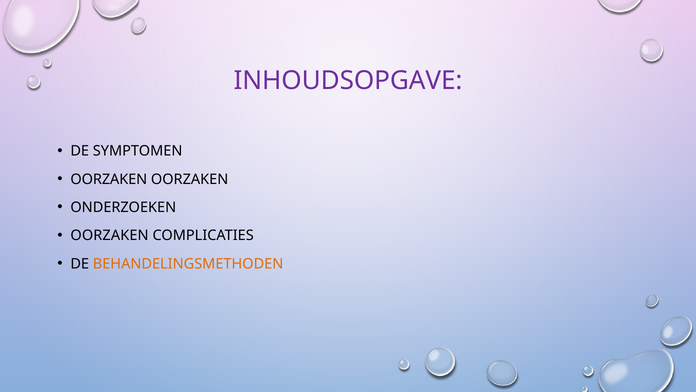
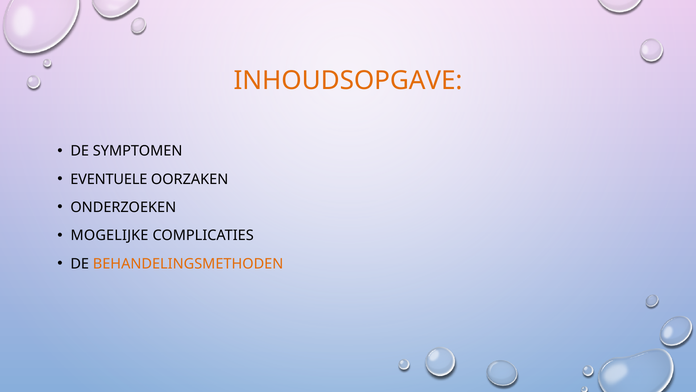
INHOUDSOPGAVE colour: purple -> orange
OORZAKEN at (109, 179): OORZAKEN -> EVENTUELE
OORZAKEN at (110, 235): OORZAKEN -> MOGELIJKE
